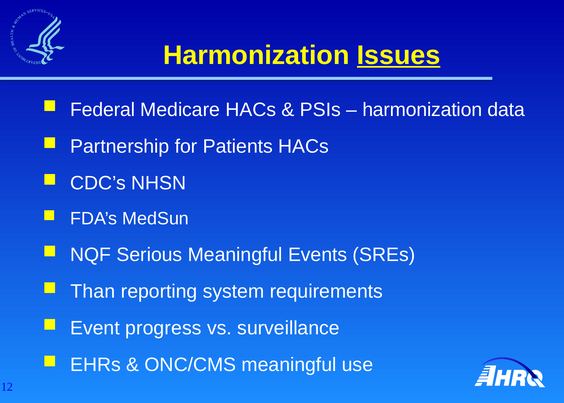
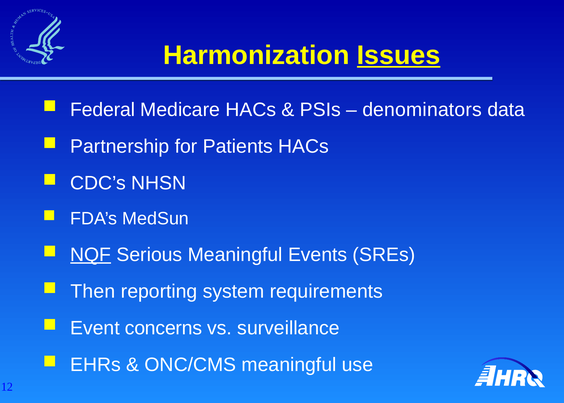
harmonization at (422, 110): harmonization -> denominators
NQF underline: none -> present
Than: Than -> Then
progress: progress -> concerns
